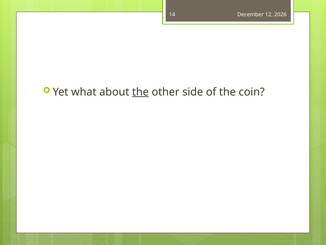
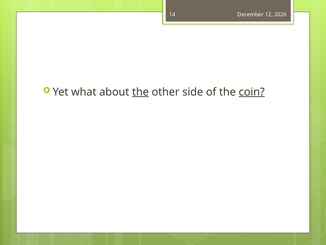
coin underline: none -> present
